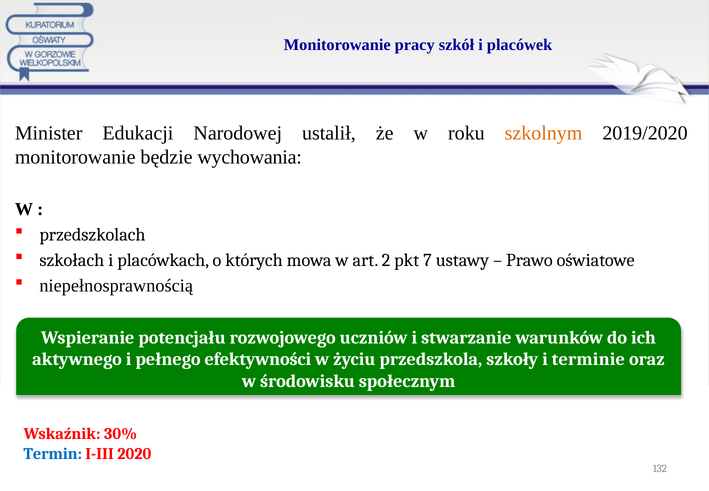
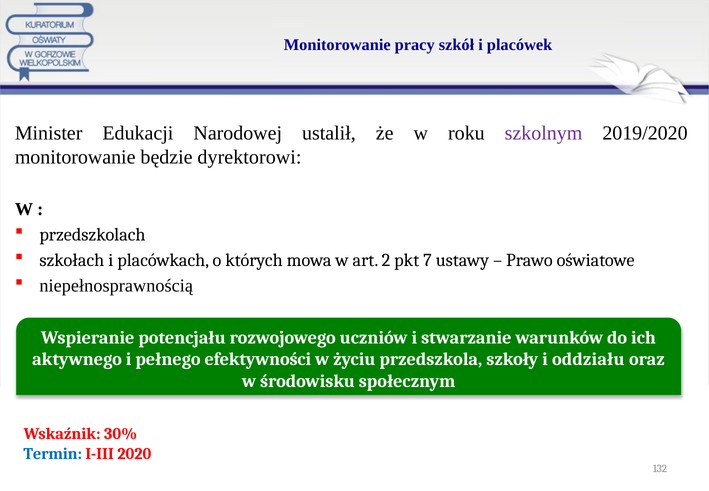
szkolnym colour: orange -> purple
wychowania: wychowania -> dyrektorowi
terminie: terminie -> oddziału
